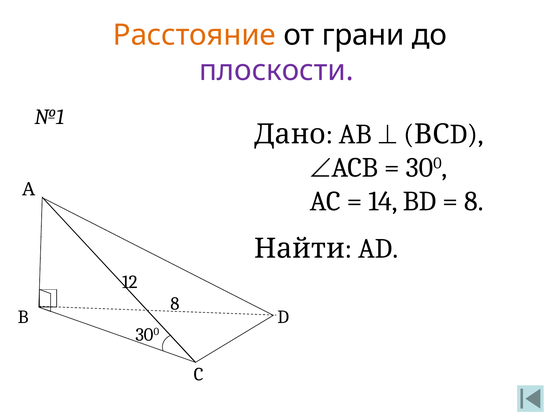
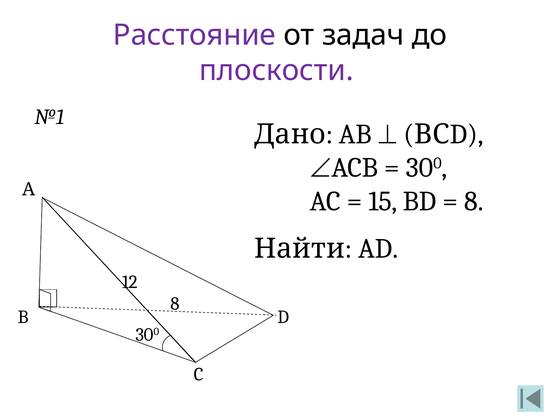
Расстояние colour: orange -> purple
грани: грани -> задач
14: 14 -> 15
